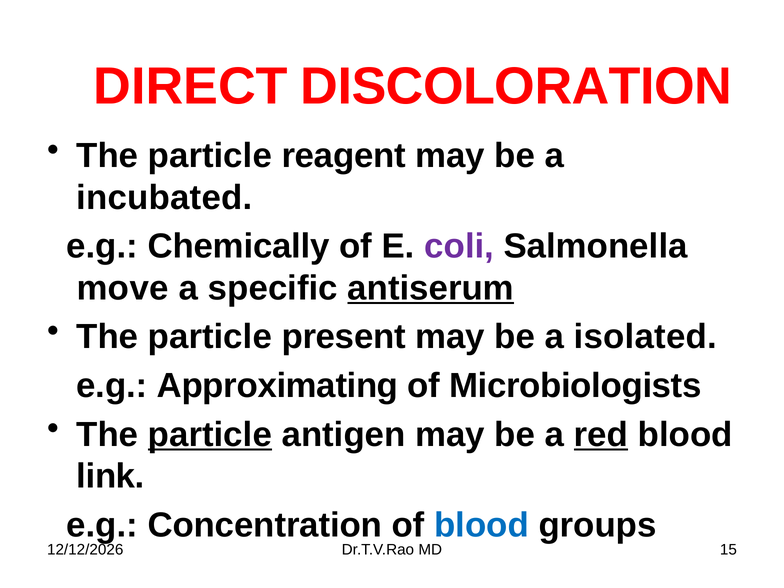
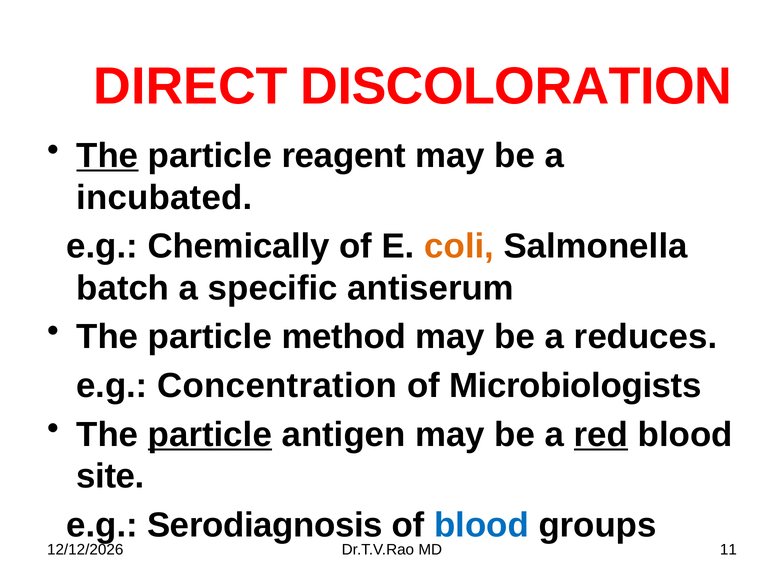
The at (107, 156) underline: none -> present
coli colour: purple -> orange
move: move -> batch
antiserum underline: present -> none
present: present -> method
isolated: isolated -> reduces
Approximating: Approximating -> Concentration
link: link -> site
Concentration: Concentration -> Serodiagnosis
15: 15 -> 11
